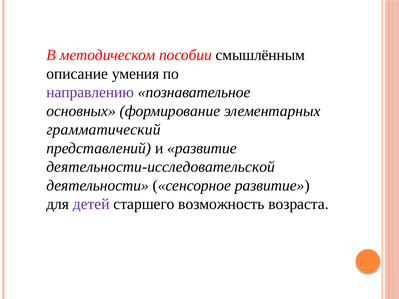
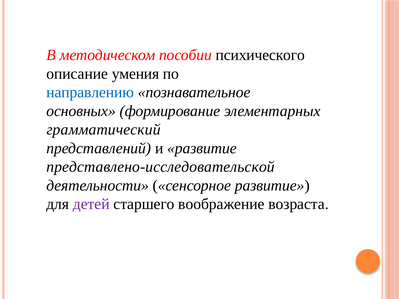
смышлённым: смышлённым -> психического
направлению colour: purple -> blue
деятельности-исследовательской: деятельности-исследовательской -> представлено-исследовательской
возможность: возможность -> воображение
